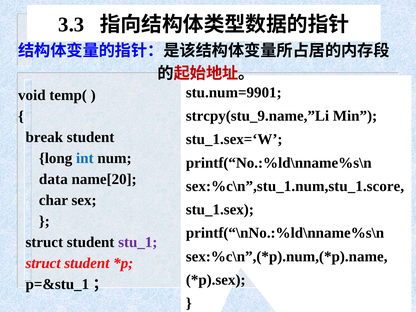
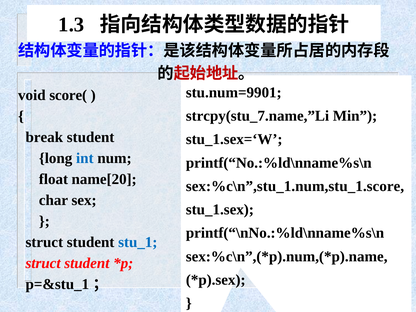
3.3: 3.3 -> 1.3
temp(: temp( -> score(
strcpy(stu_9.name,”Li: strcpy(stu_9.name,”Li -> strcpy(stu_7.name,”Li
data: data -> float
stu_1 colour: purple -> blue
